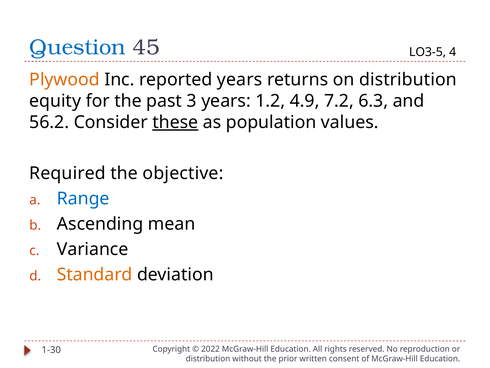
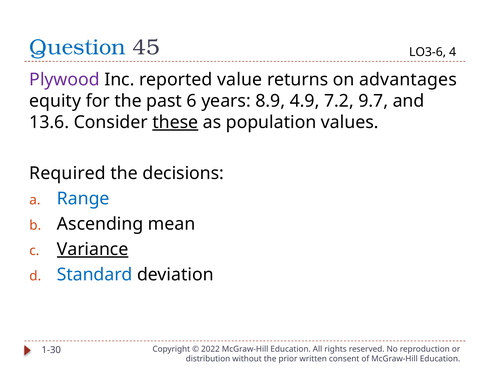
LO3-5: LO3-5 -> LO3-6
Plywood colour: orange -> purple
reported years: years -> value
on distribution: distribution -> advantages
3: 3 -> 6
1.2: 1.2 -> 8.9
6.3: 6.3 -> 9.7
56.2: 56.2 -> 13.6
objective: objective -> decisions
Variance underline: none -> present
Standard colour: orange -> blue
